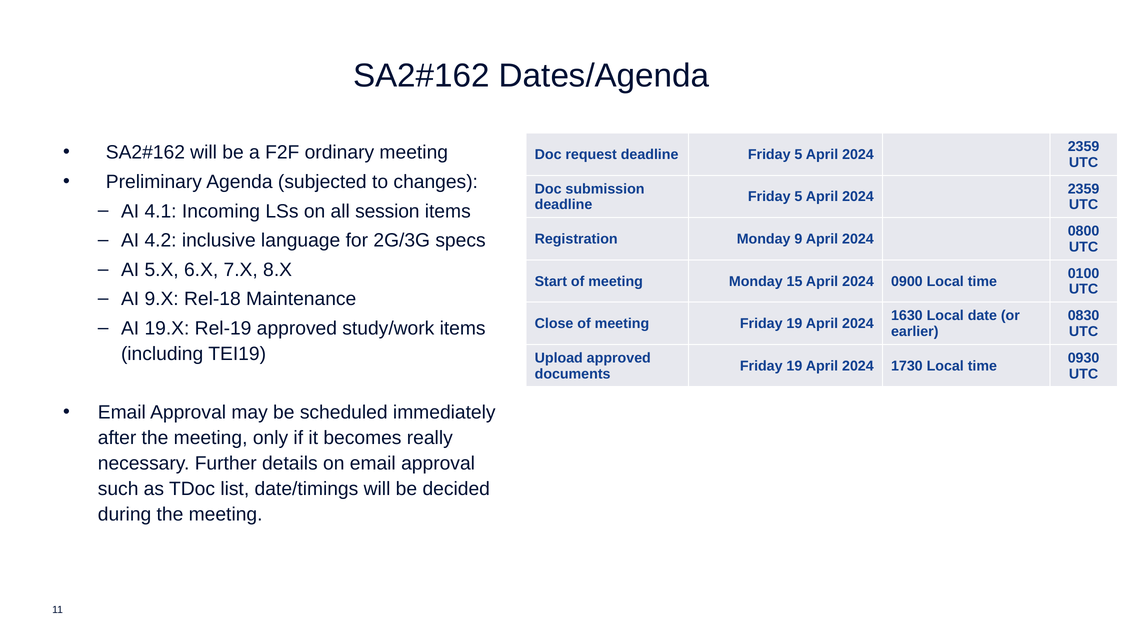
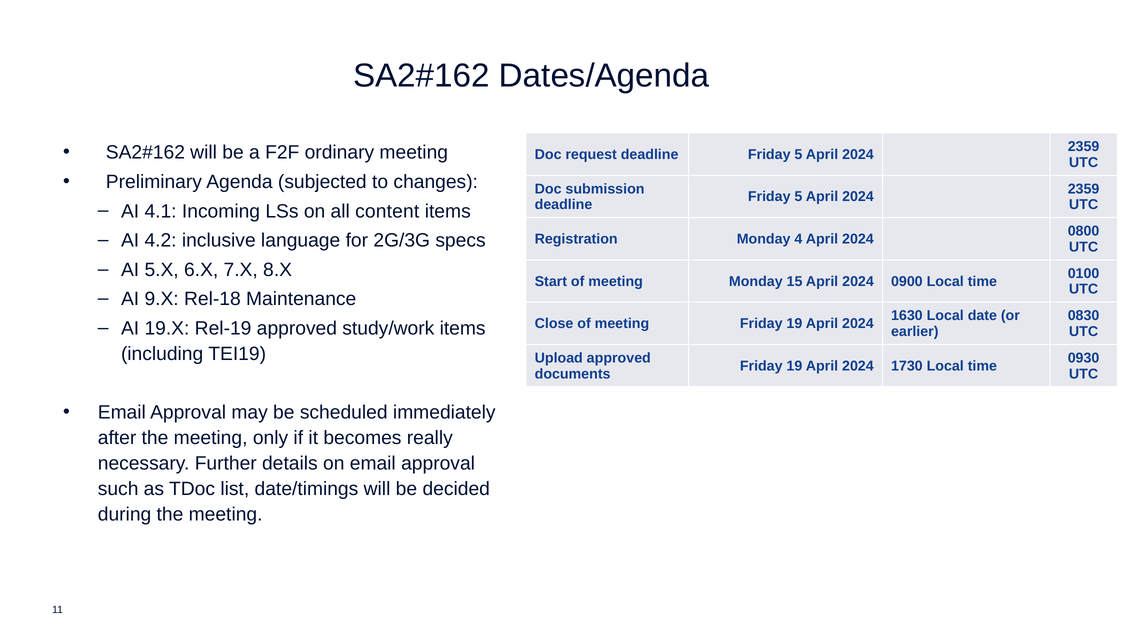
session: session -> content
9: 9 -> 4
